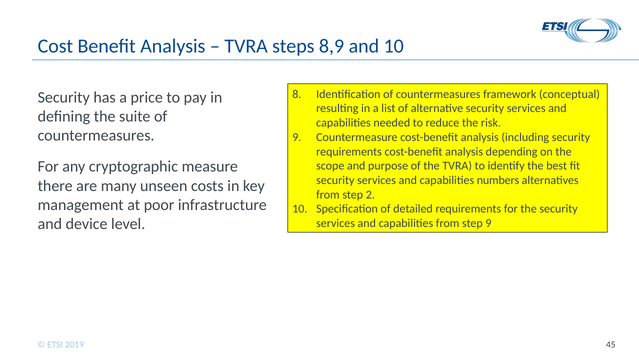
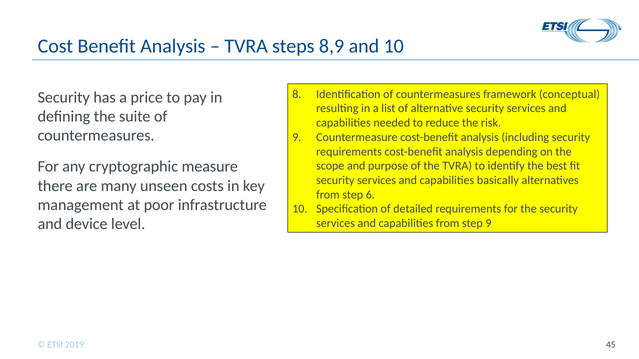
numbers: numbers -> basically
2: 2 -> 6
